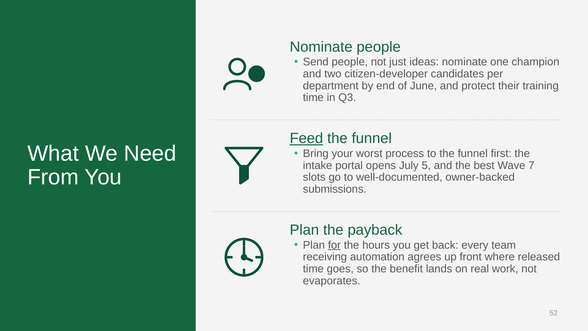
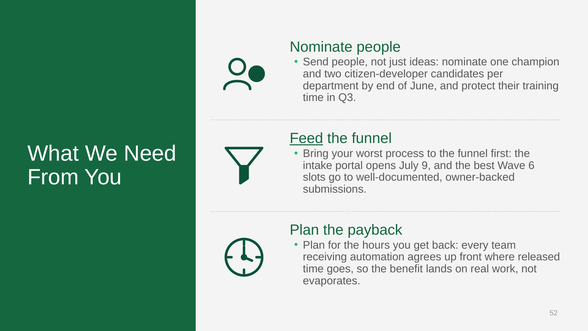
5: 5 -> 9
7: 7 -> 6
for underline: present -> none
